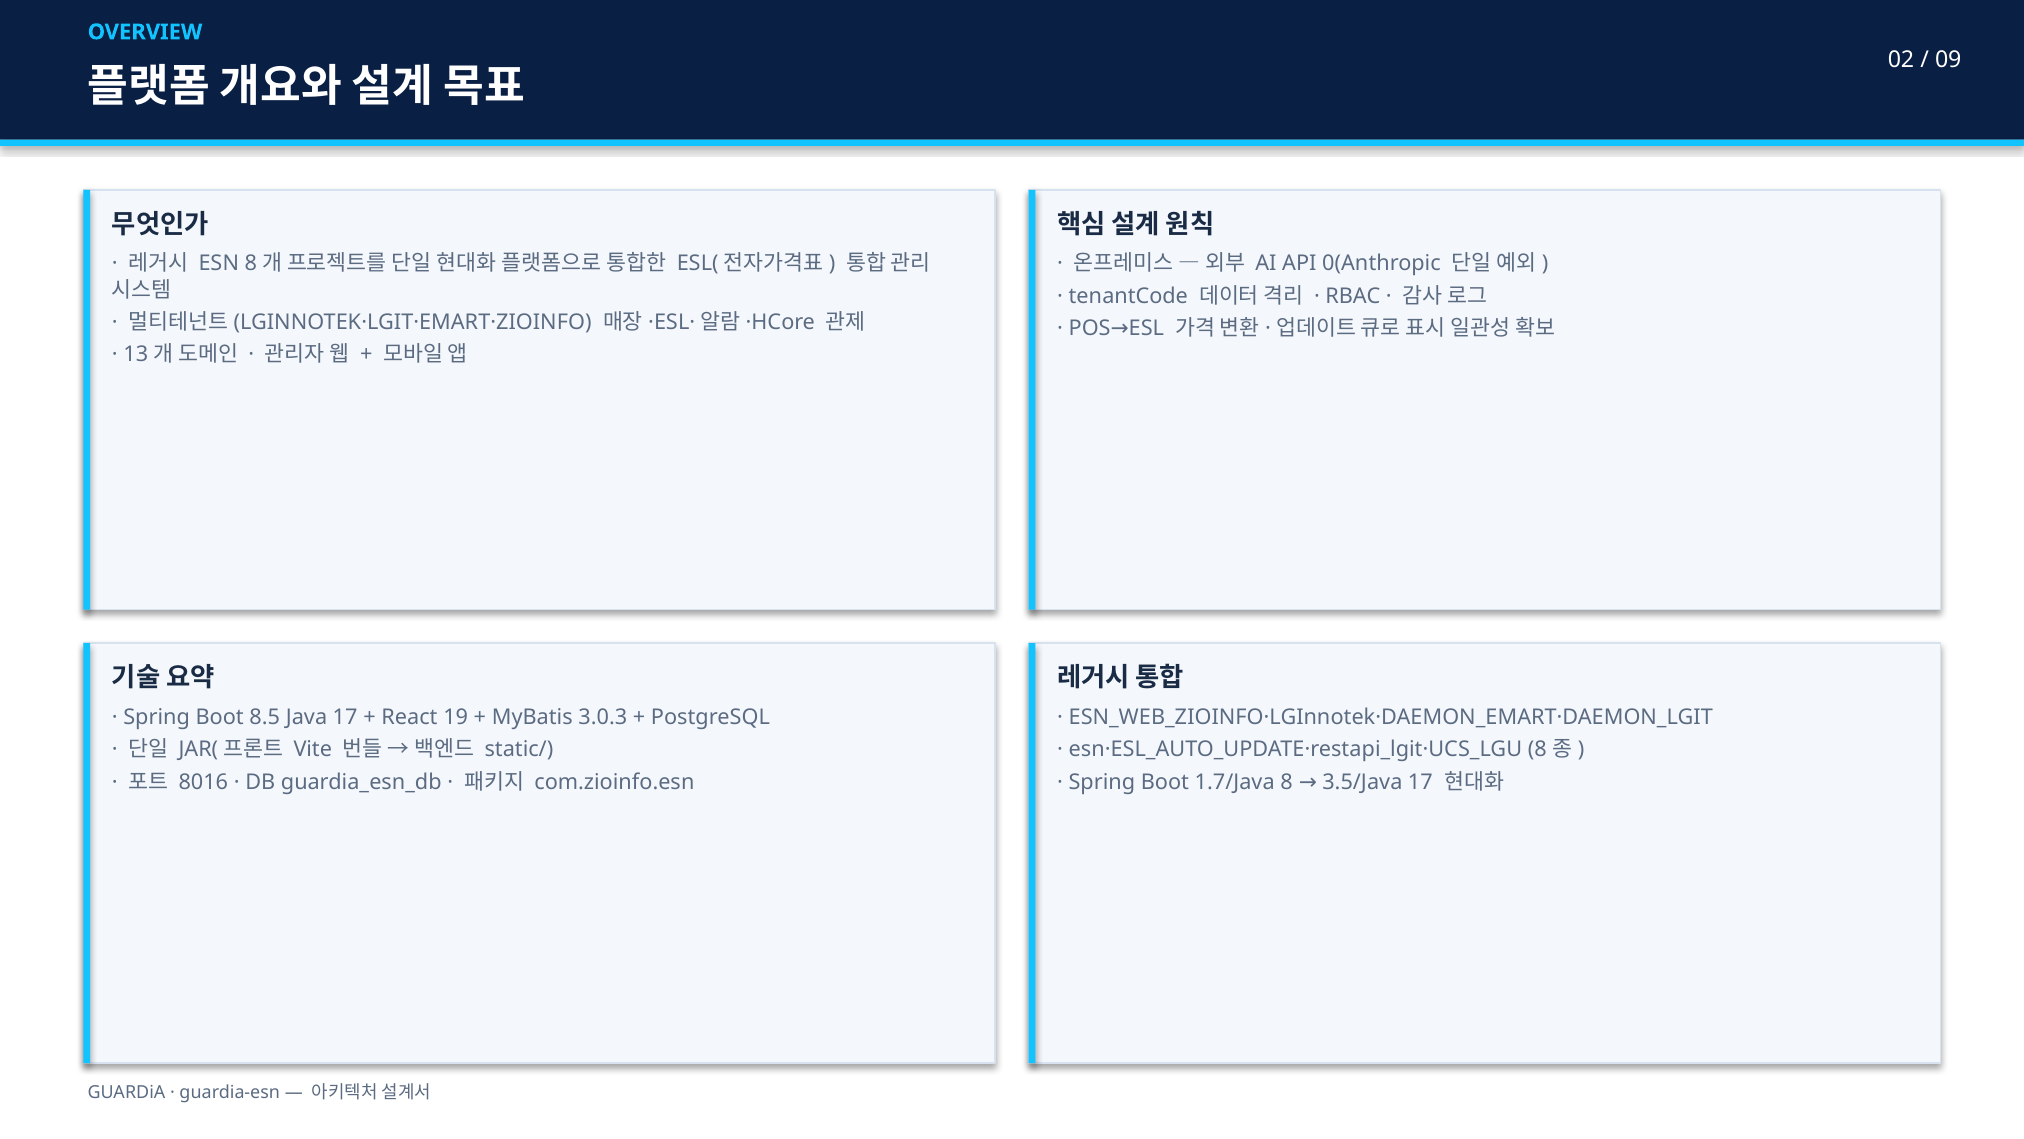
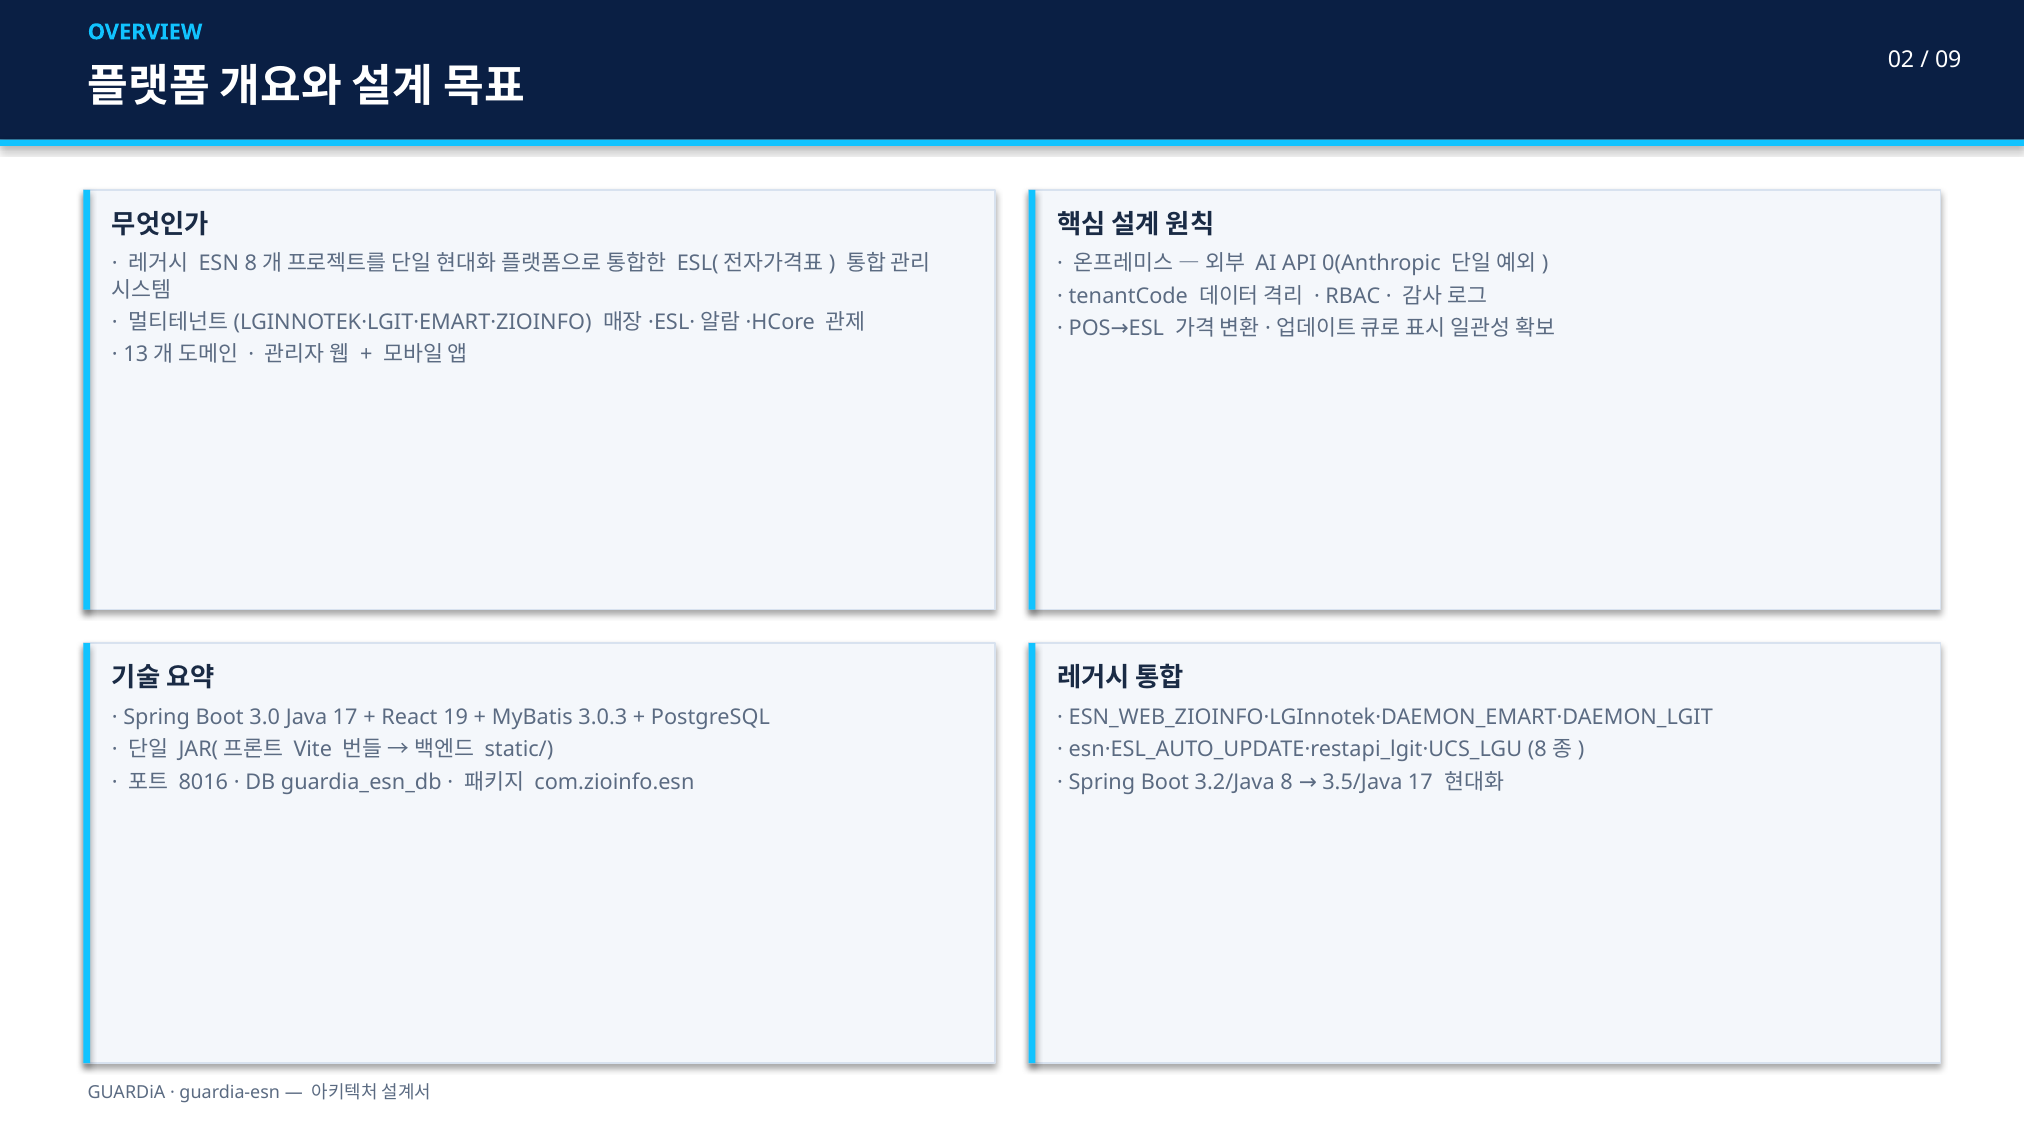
8.5: 8.5 -> 3.0
1.7/Java: 1.7/Java -> 3.2/Java
